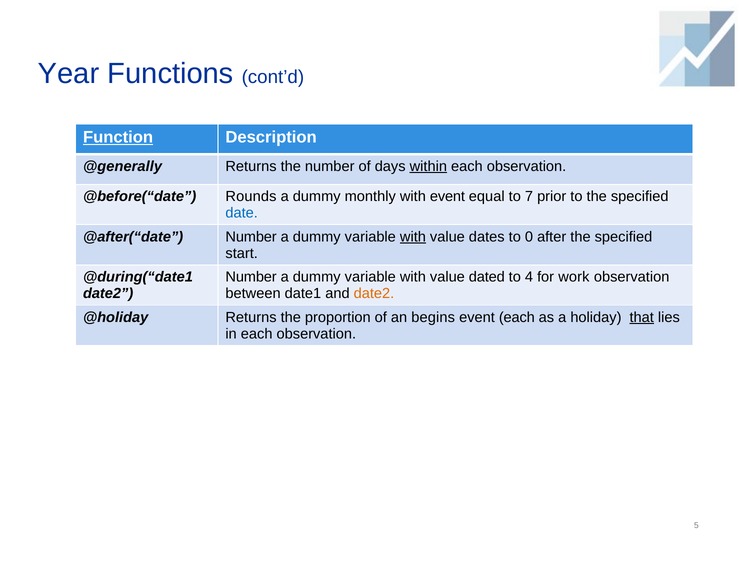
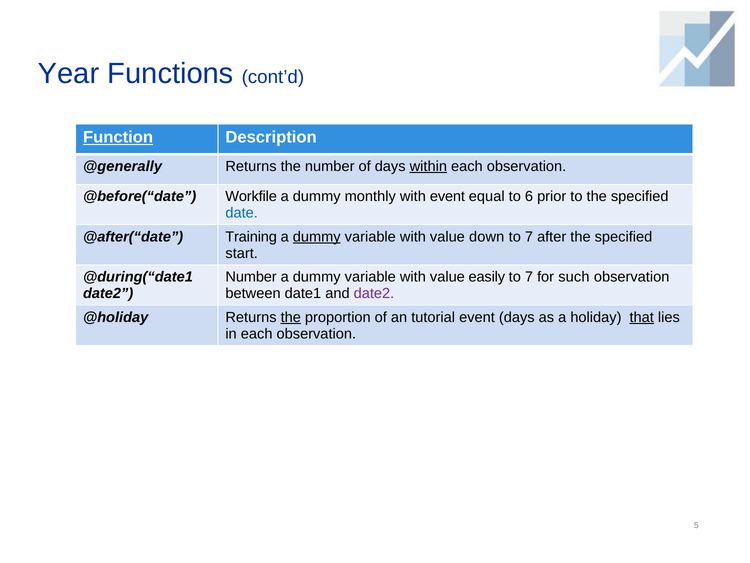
Rounds: Rounds -> Workfile
7: 7 -> 6
@after(“date Number: Number -> Training
dummy at (317, 237) underline: none -> present
with at (413, 237) underline: present -> none
dates: dates -> down
0 at (529, 237): 0 -> 7
dated: dated -> easily
4 at (529, 277): 4 -> 7
work: work -> such
date2 at (374, 293) colour: orange -> purple
the at (291, 317) underline: none -> present
begins: begins -> tutorial
event each: each -> days
